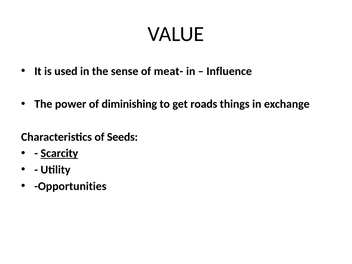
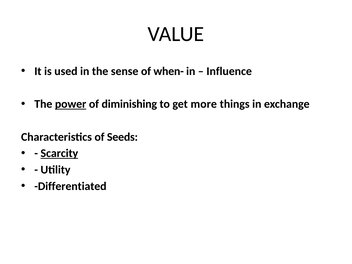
meat-: meat- -> when-
power underline: none -> present
roads: roads -> more
Opportunities: Opportunities -> Differentiated
